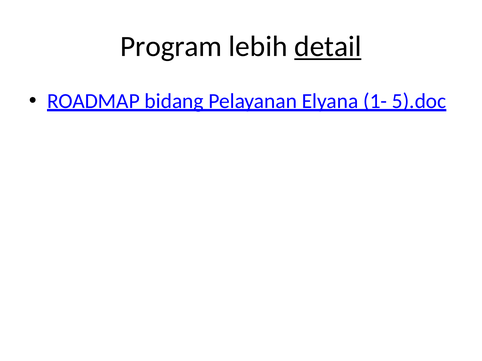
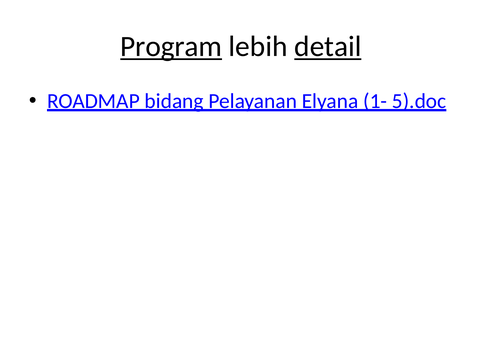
Program underline: none -> present
